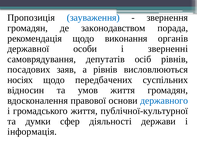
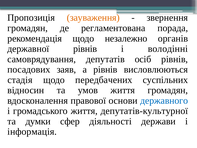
зауваження colour: blue -> orange
законодавством: законодавством -> регламентована
виконання: виконання -> незалежно
державної особи: особи -> рівнів
зверненні: зверненні -> володінні
носіях: носіях -> стадія
публічної-культурної: публічної-культурної -> депутатів-культурної
